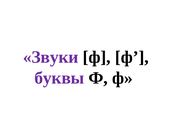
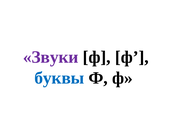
буквы colour: purple -> blue
